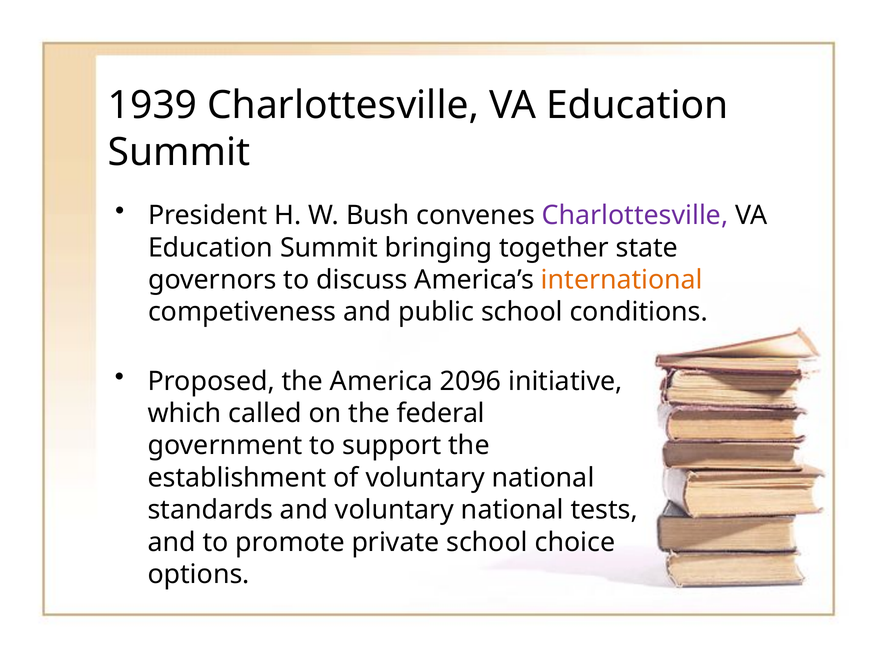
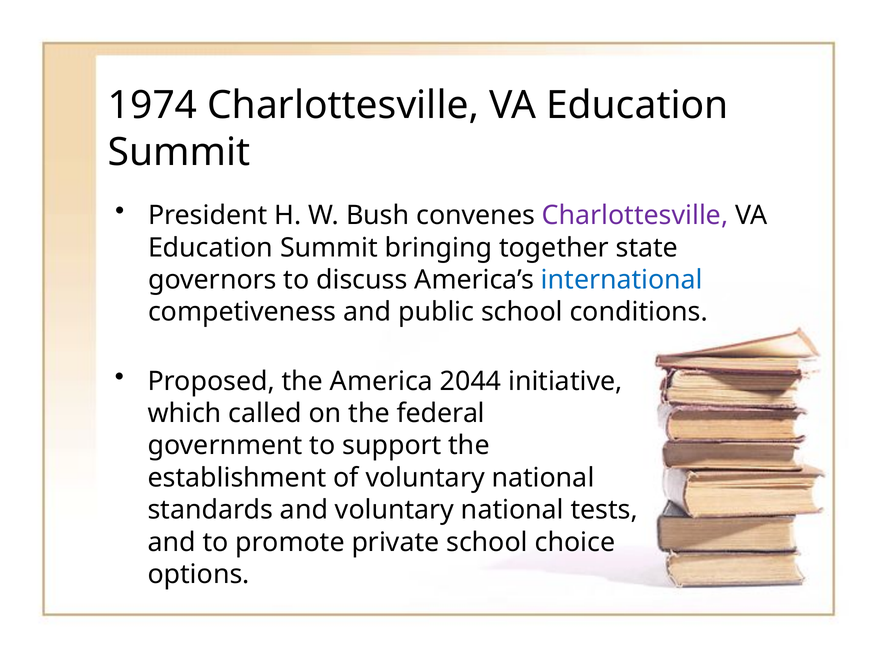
1939: 1939 -> 1974
international colour: orange -> blue
2096: 2096 -> 2044
